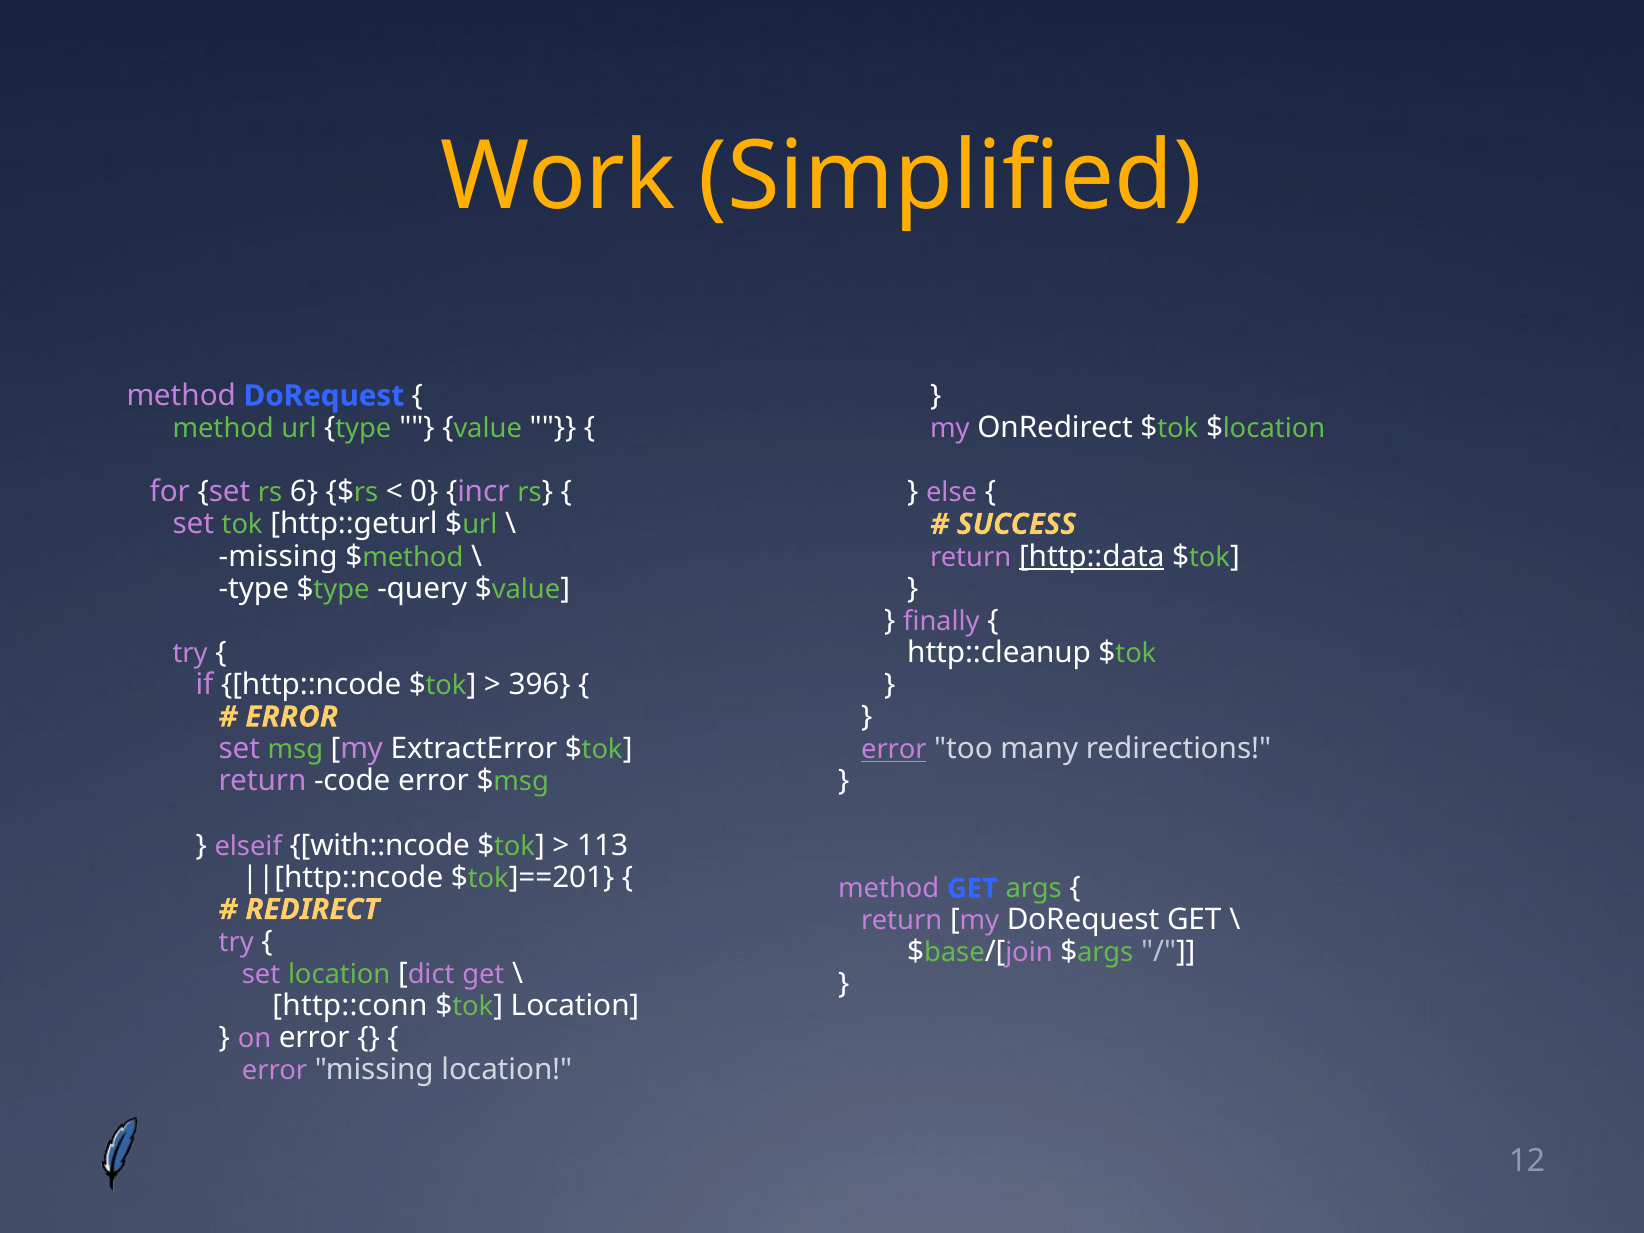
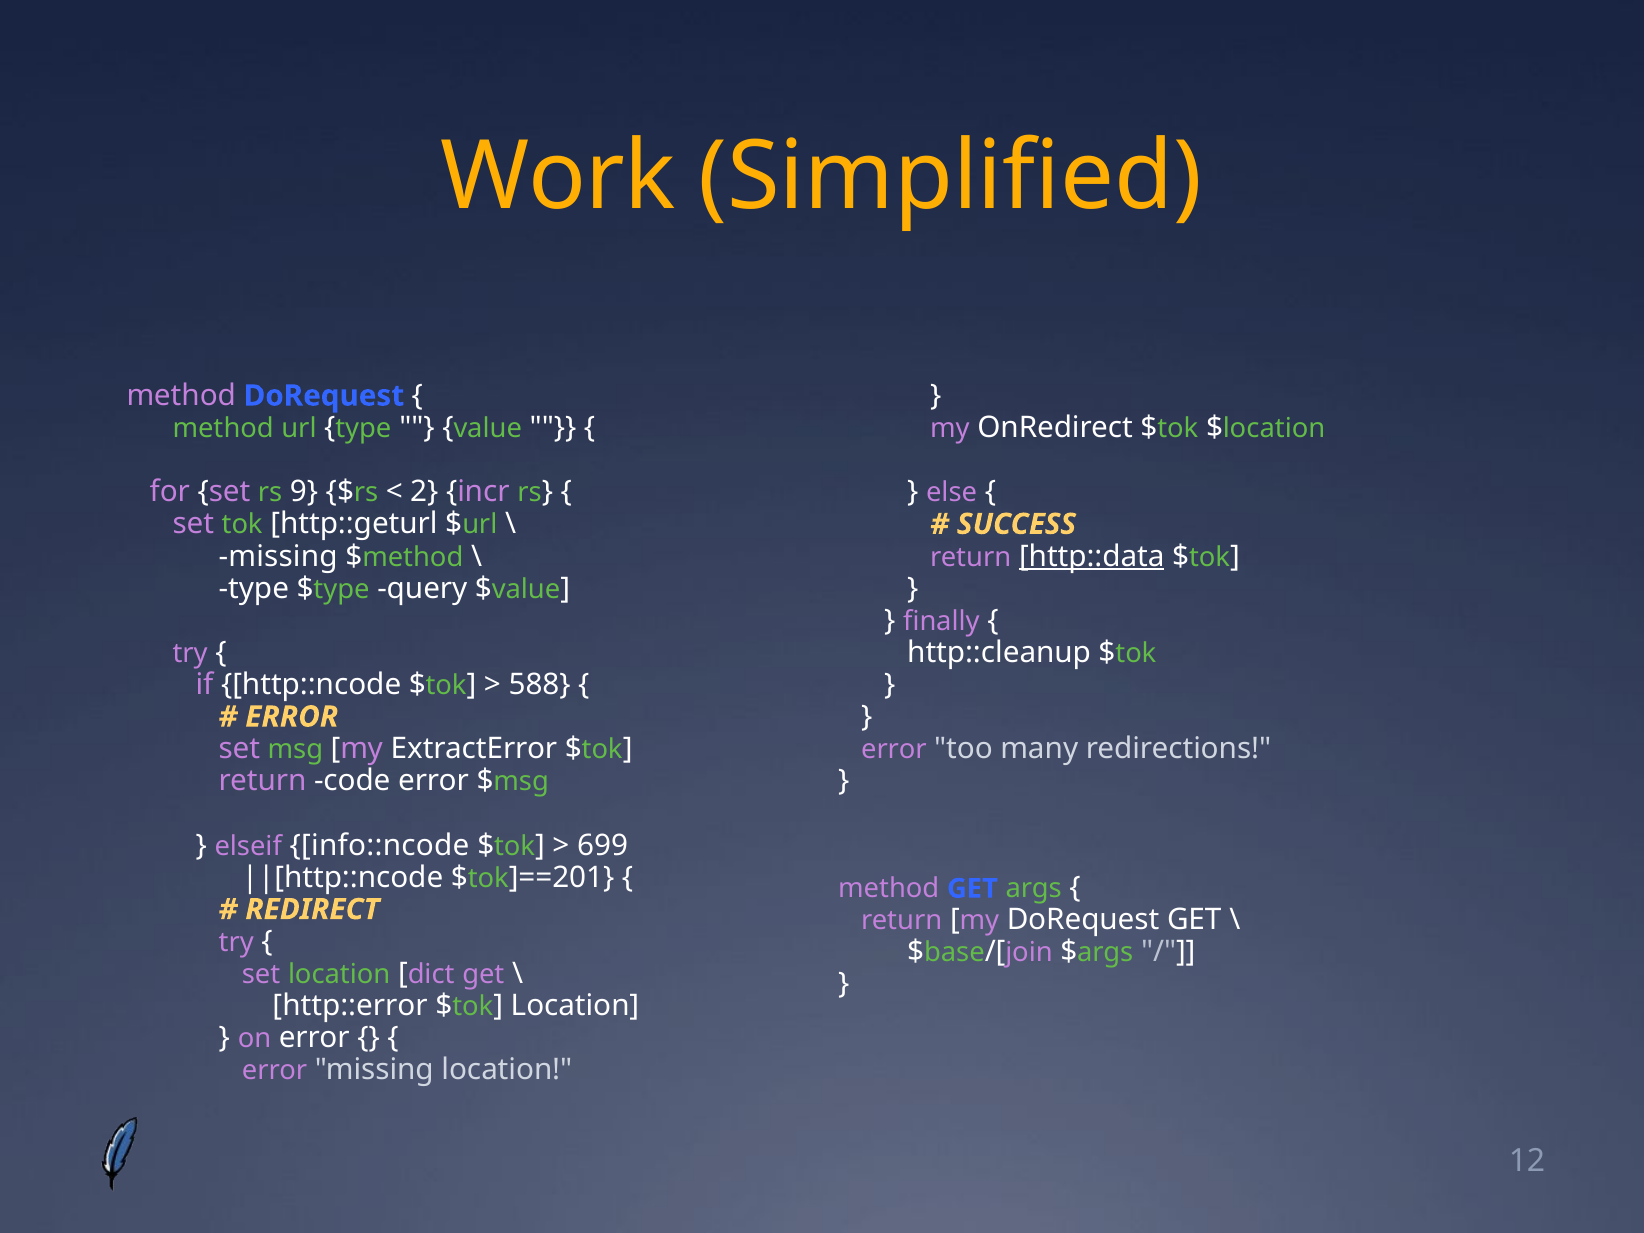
6: 6 -> 9
0: 0 -> 2
396: 396 -> 588
error at (894, 750) underline: present -> none
with::ncode: with::ncode -> info::ncode
113: 113 -> 699
http::conn: http::conn -> http::error
